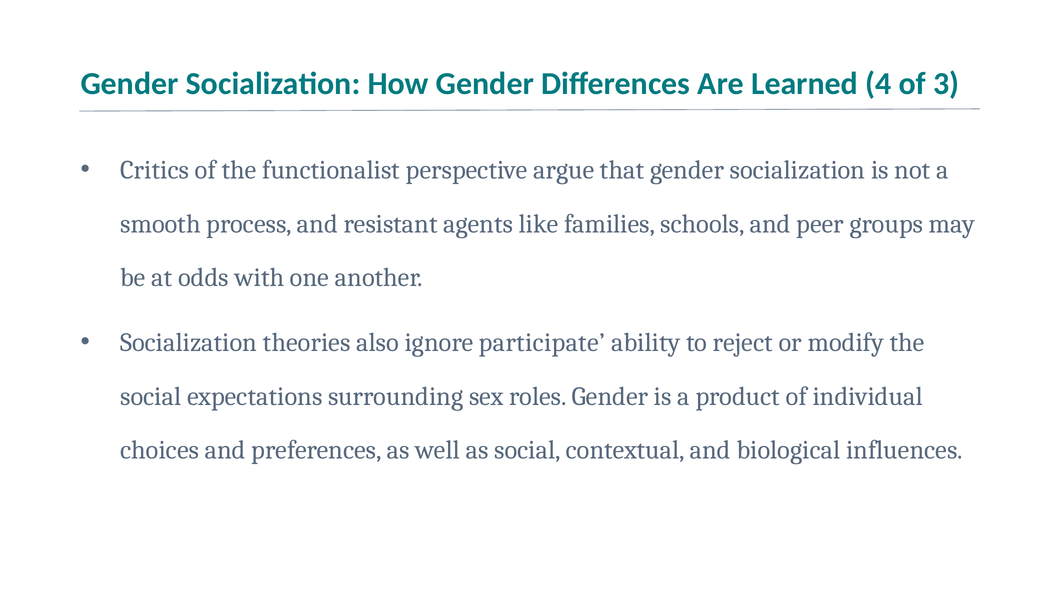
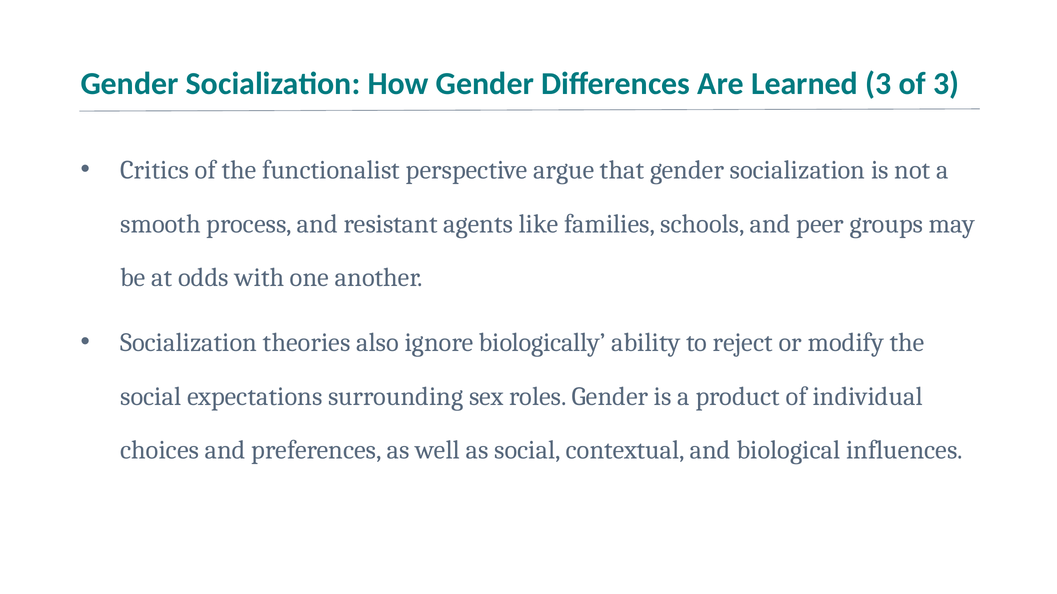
Learned 4: 4 -> 3
participate: participate -> biologically
